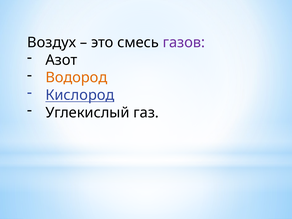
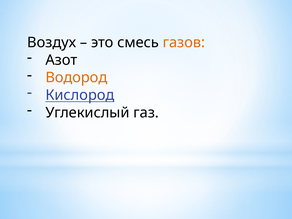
газов colour: purple -> orange
